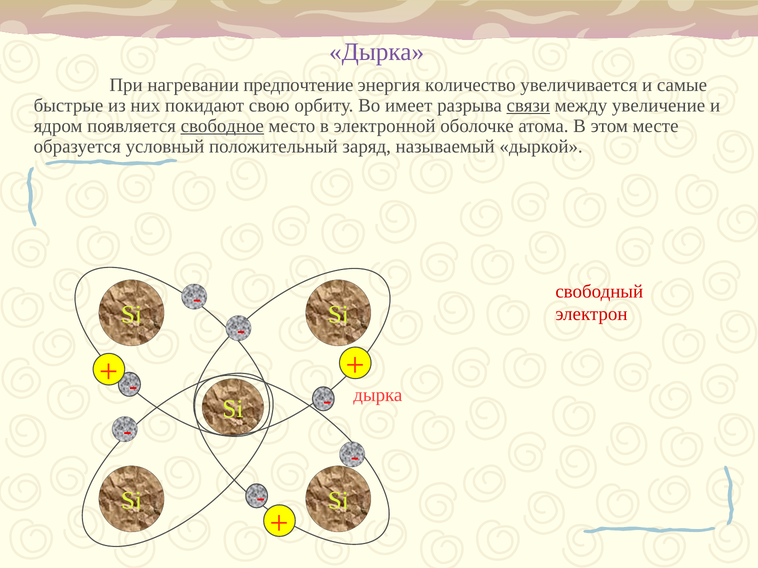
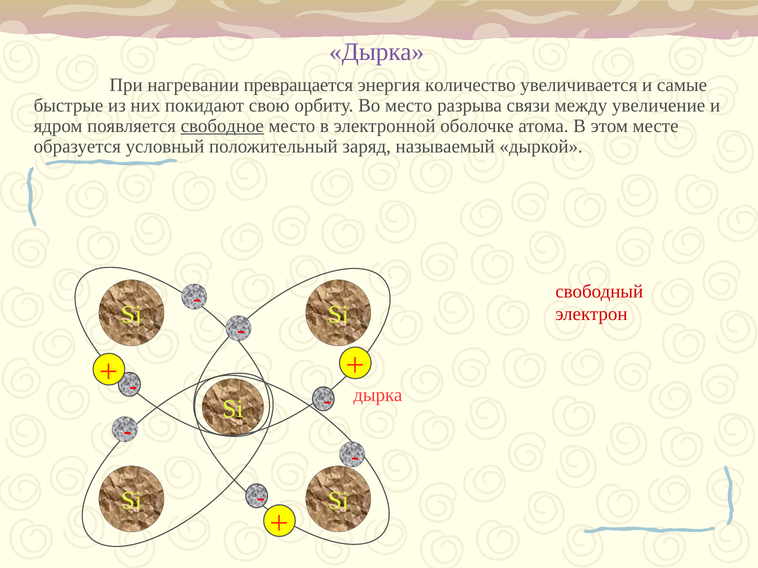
предпочтение: предпочтение -> превращается
Во имеет: имеет -> место
связи underline: present -> none
